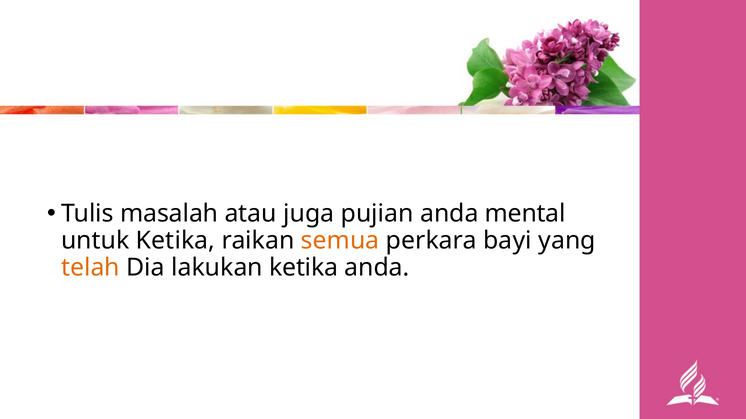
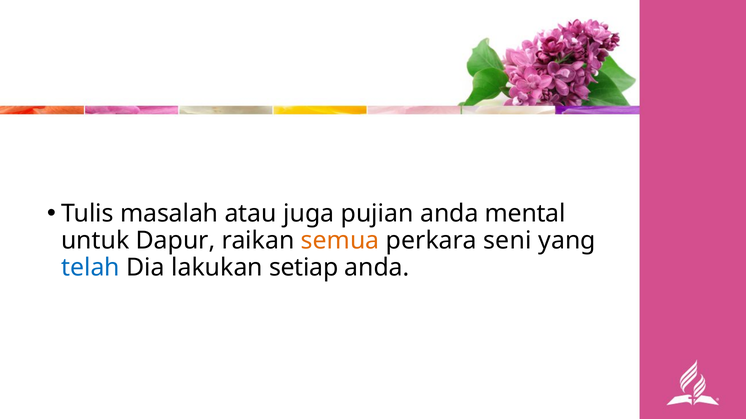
untuk Ketika: Ketika -> Dapur
bayi: bayi -> seni
telah colour: orange -> blue
lakukan ketika: ketika -> setiap
